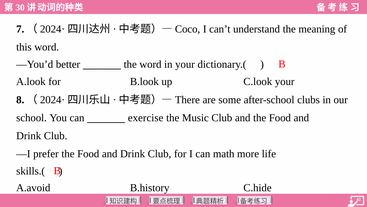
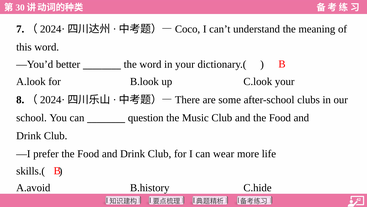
exercise: exercise -> question
math: math -> wear
